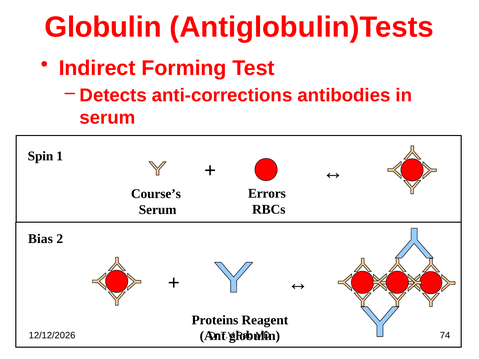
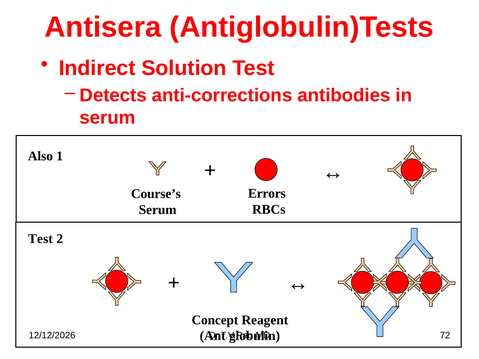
Globulin at (103, 27): Globulin -> Antisera
Forming: Forming -> Solution
Spin: Spin -> Also
Bias at (40, 239): Bias -> Test
Proteins: Proteins -> Concept
74: 74 -> 72
